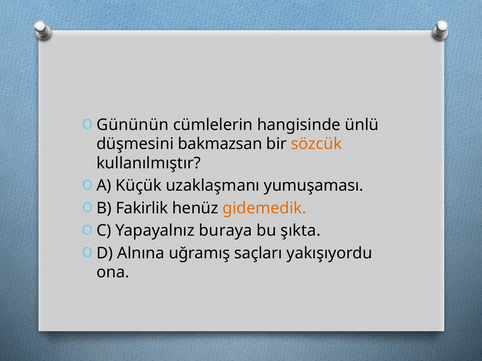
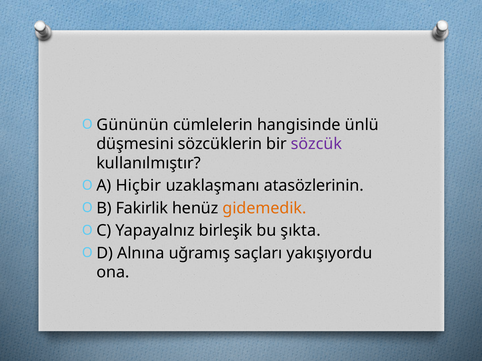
bakmazsan: bakmazsan -> sözcüklerin
sözcük colour: orange -> purple
Küçük: Küçük -> Hiçbir
yumuşaması: yumuşaması -> atasözlerinin
buraya: buraya -> birleşik
